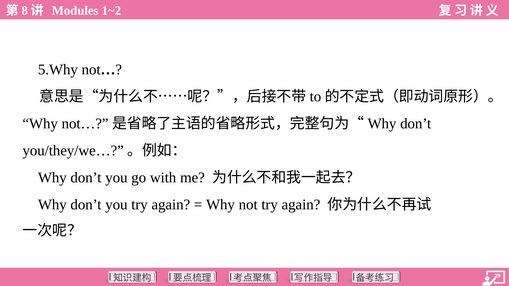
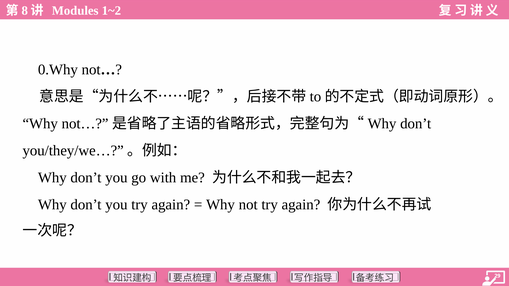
5.Why: 5.Why -> 0.Why
